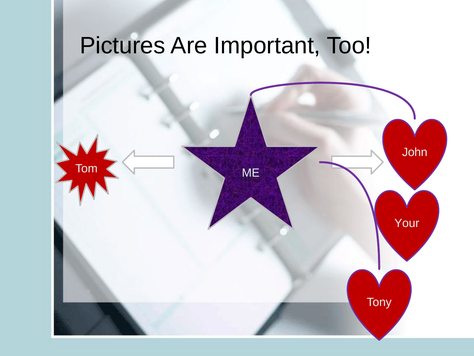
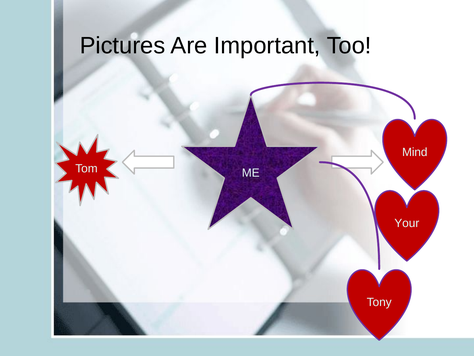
John: John -> Mind
